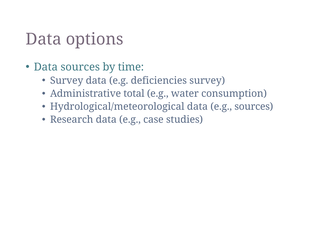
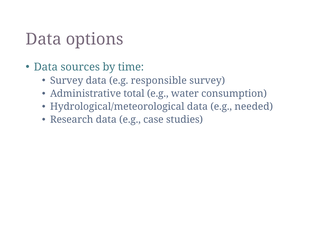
deficiencies: deficiencies -> responsible
e.g sources: sources -> needed
